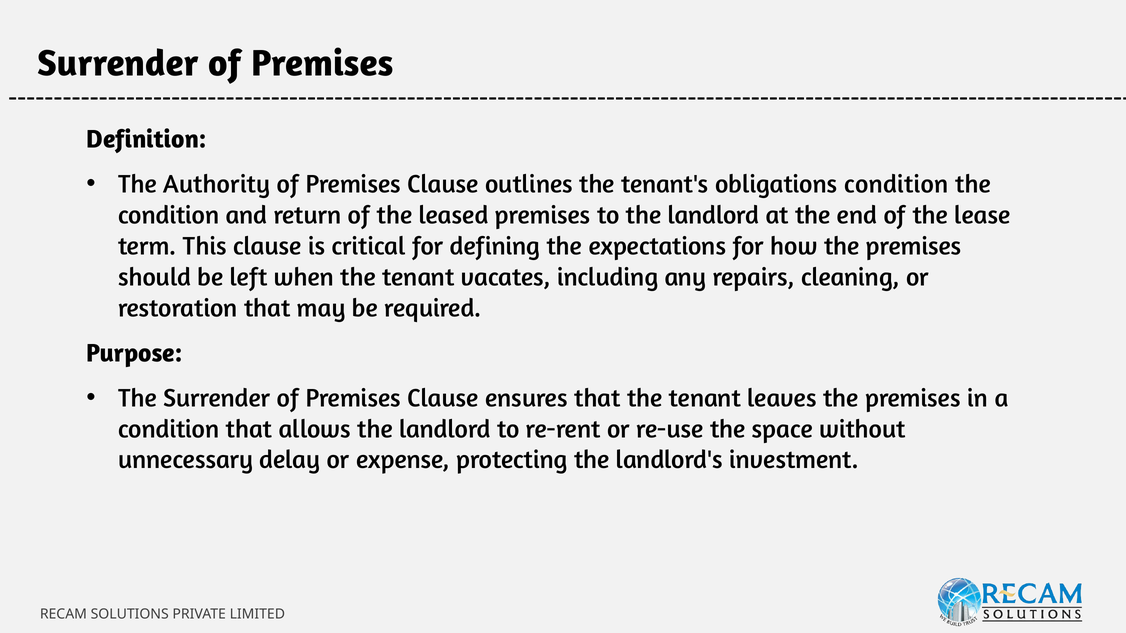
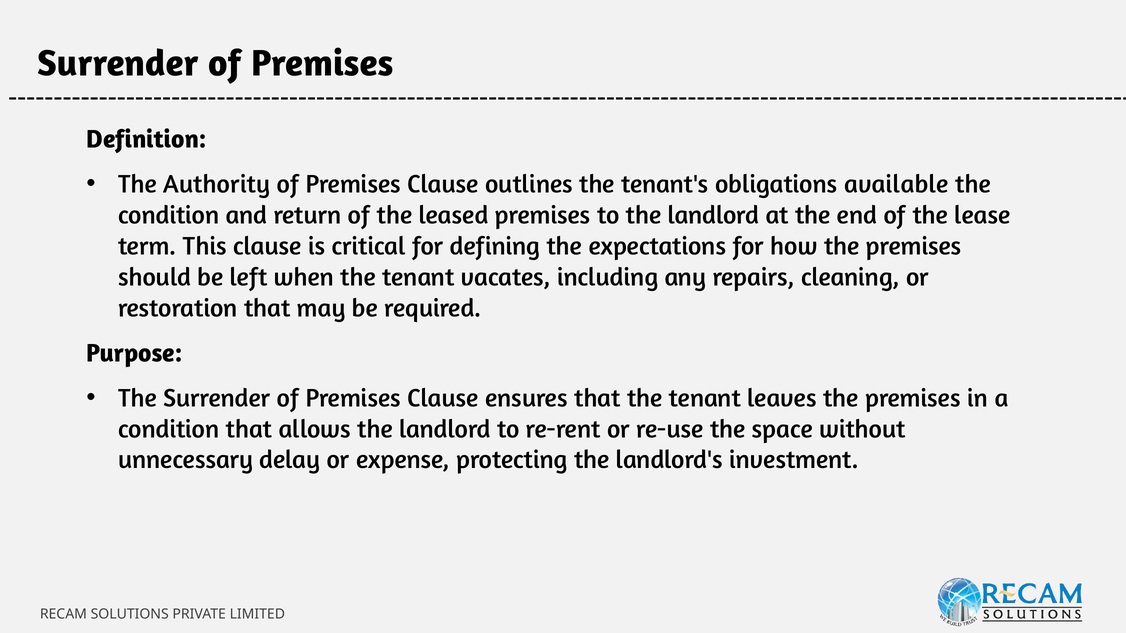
obligations condition: condition -> available
